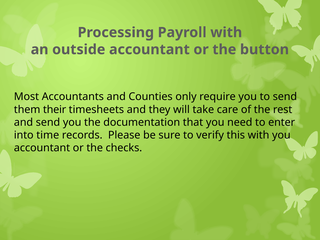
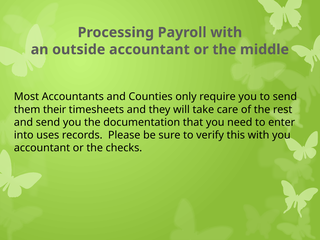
button: button -> middle
time: time -> uses
